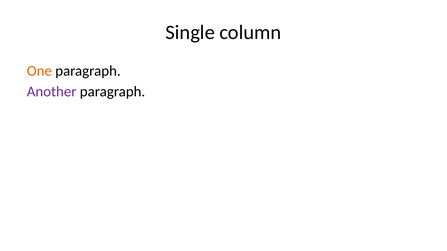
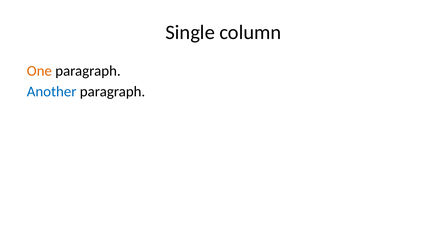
Another colour: purple -> blue
